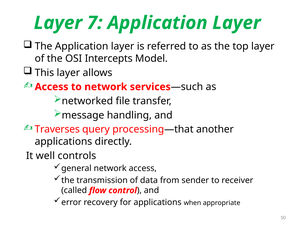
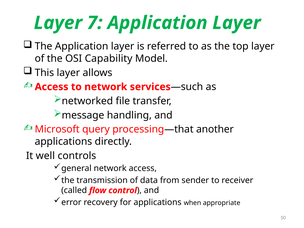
Intercepts: Intercepts -> Capability
Traverses: Traverses -> Microsoft
